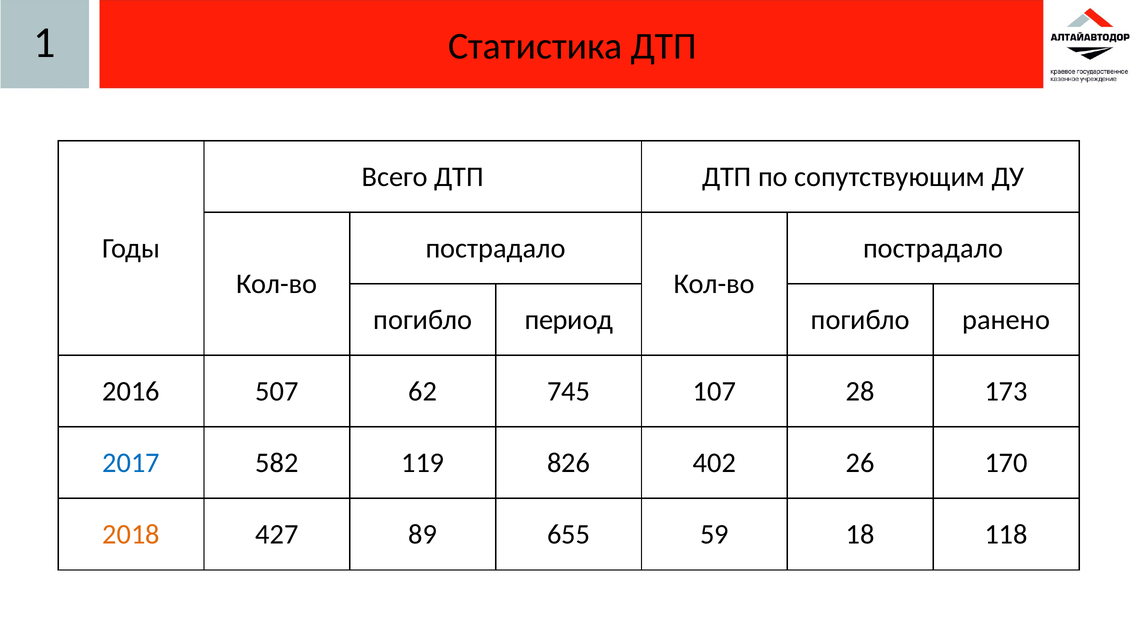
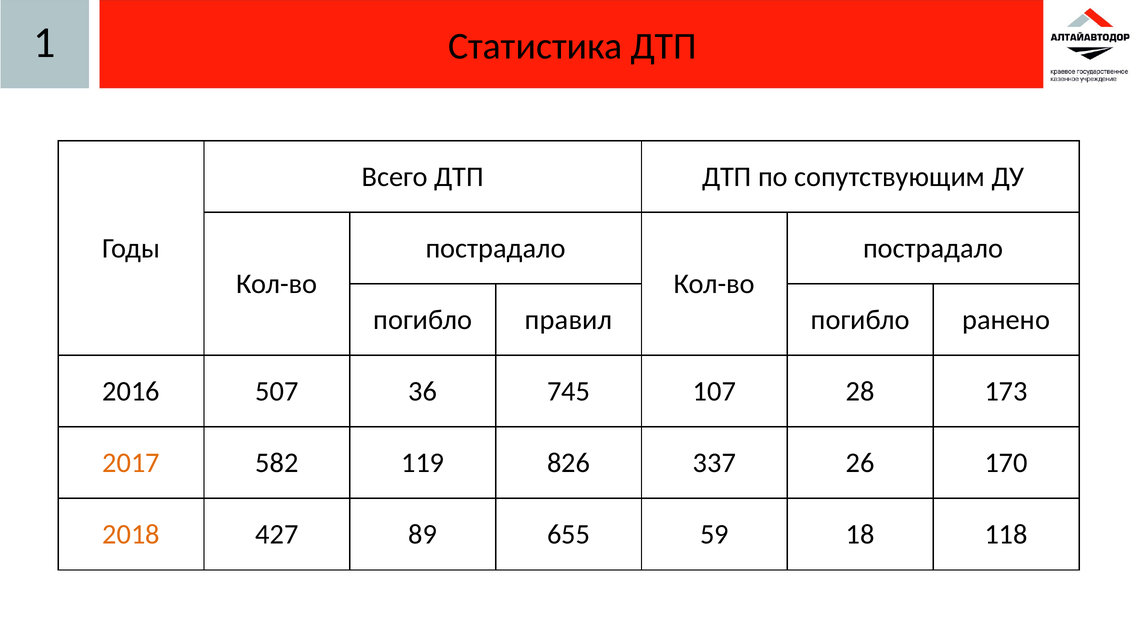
период: период -> правил
62: 62 -> 36
2017 colour: blue -> orange
402: 402 -> 337
